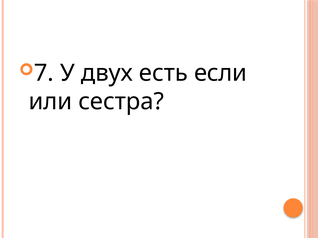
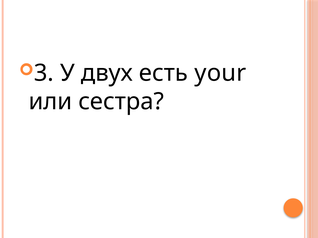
7: 7 -> 3
если: если -> your
